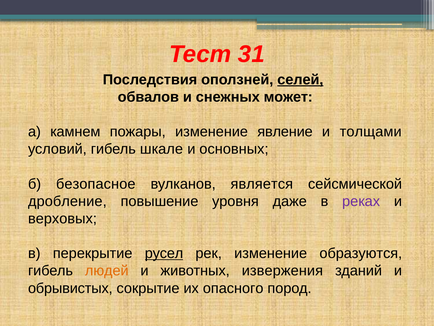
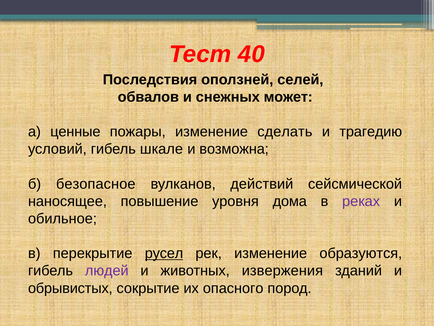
31: 31 -> 40
селей underline: present -> none
камнем: камнем -> ценные
явление: явление -> сделать
толщами: толщами -> трагедию
основных: основных -> возможна
является: является -> действий
дробление: дробление -> наносящее
даже: даже -> дома
верховых: верховых -> обильное
людей colour: orange -> purple
